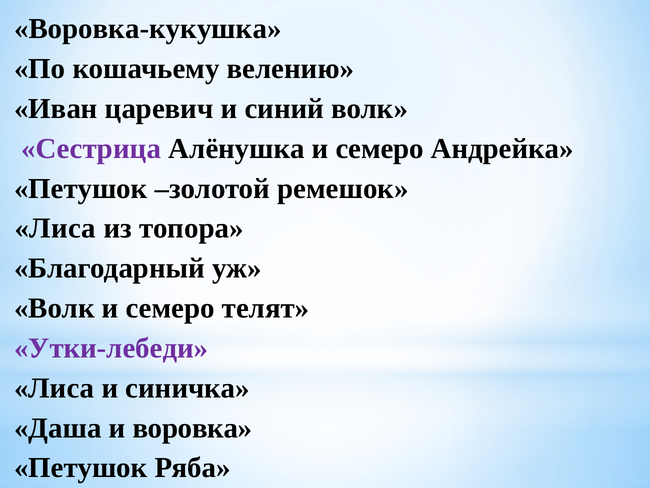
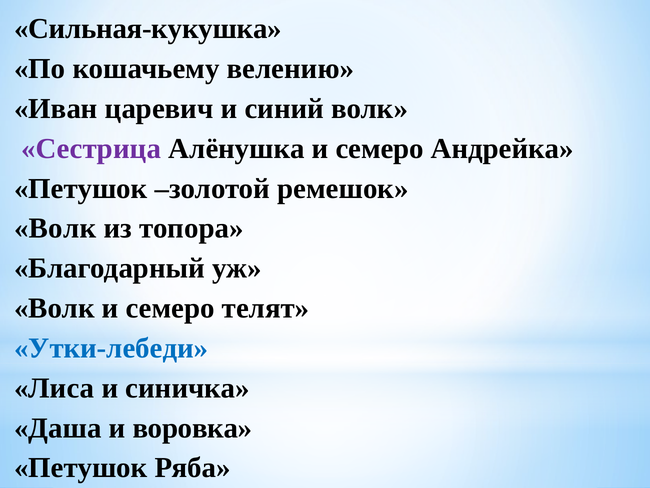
Воровка-кукушка: Воровка-кукушка -> Сильная-кукушка
Лиса at (55, 228): Лиса -> Волк
Утки-лебеди colour: purple -> blue
